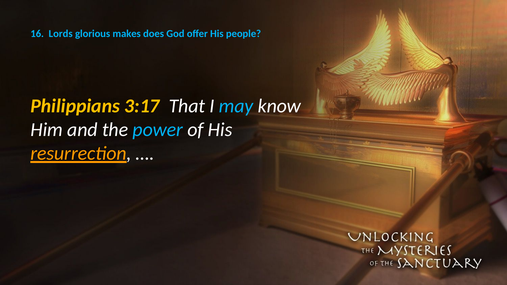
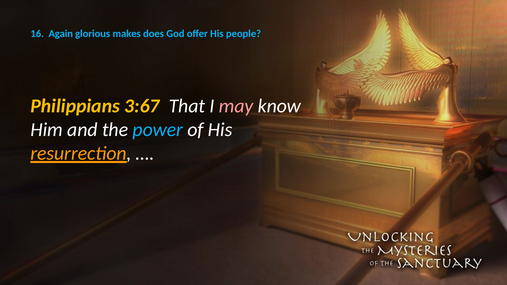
Lords: Lords -> Again
3:17: 3:17 -> 3:67
may colour: light blue -> pink
